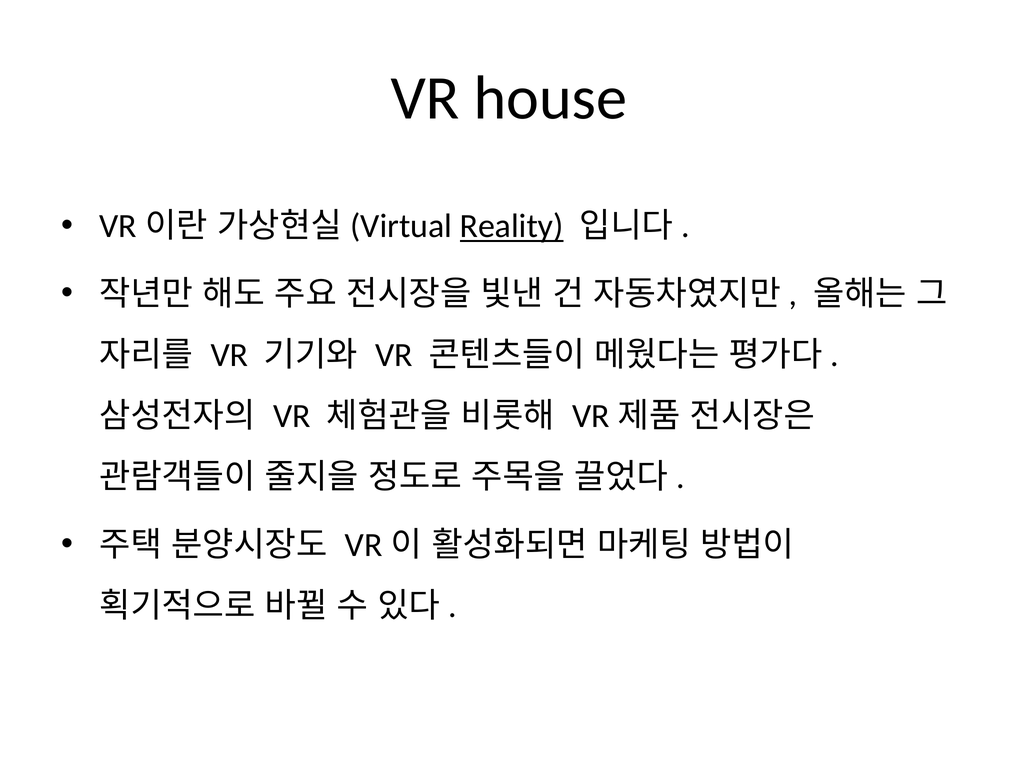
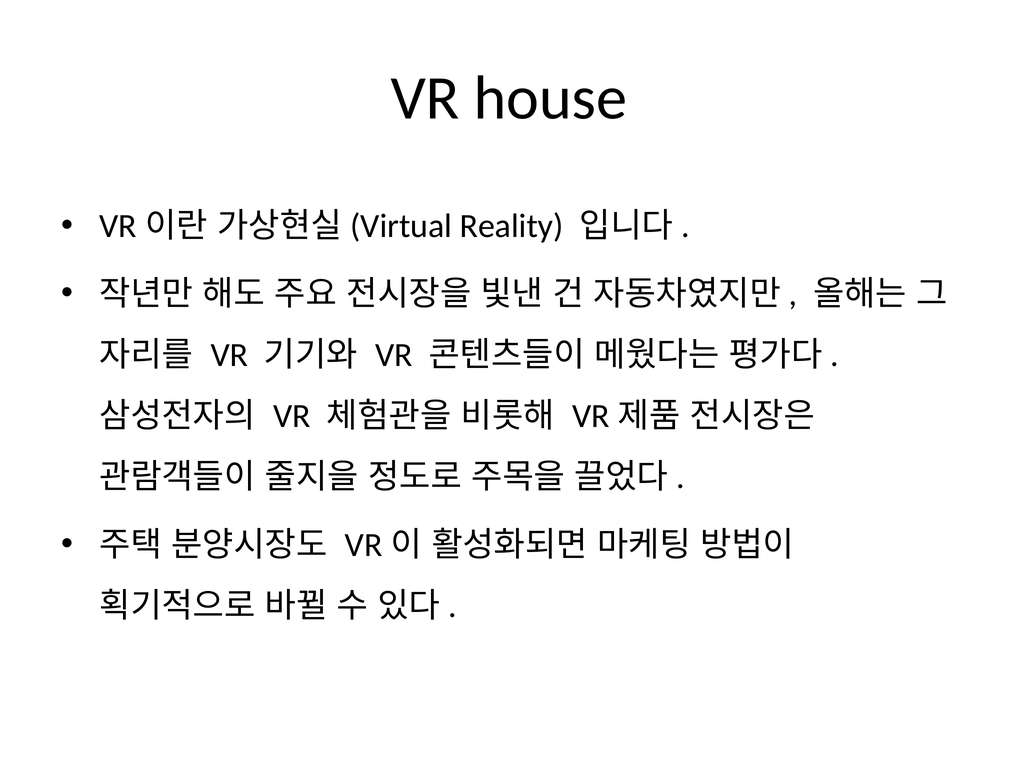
Reality underline: present -> none
